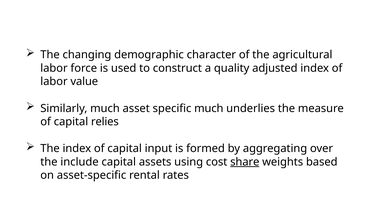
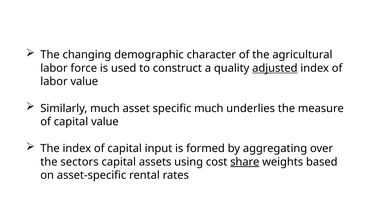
adjusted underline: none -> present
capital relies: relies -> value
include: include -> sectors
